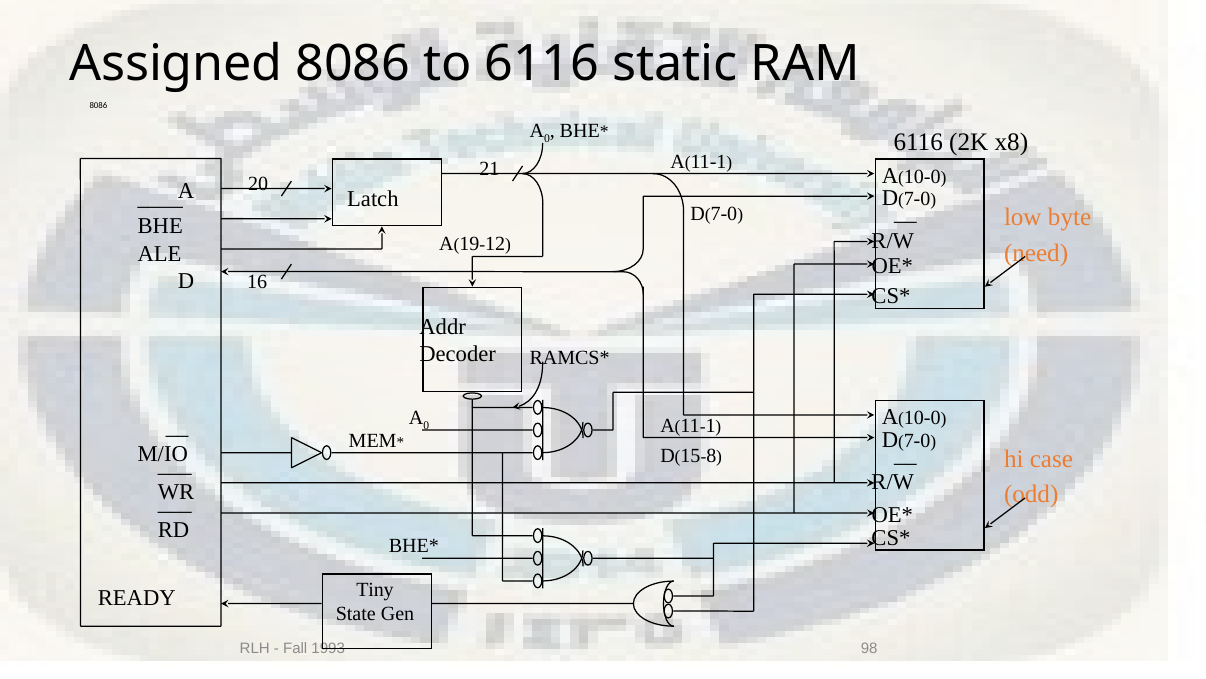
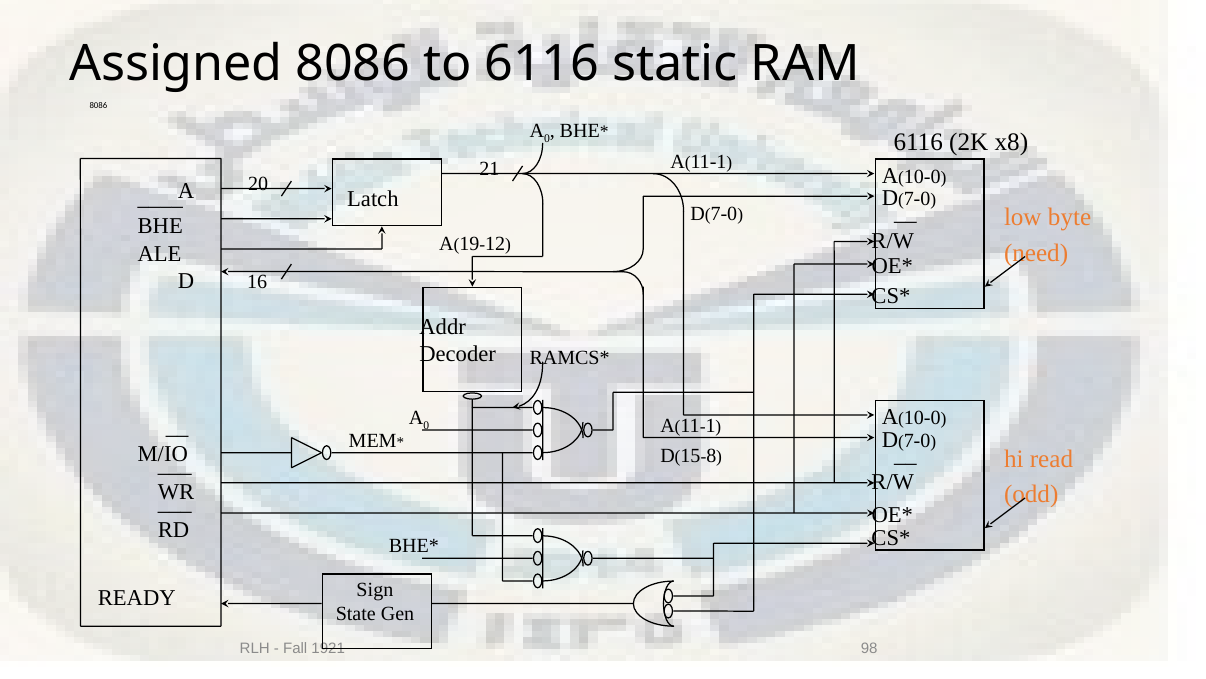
case: case -> read
Tiny: Tiny -> Sign
1993: 1993 -> 1921
